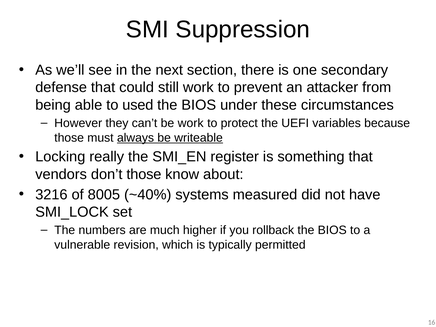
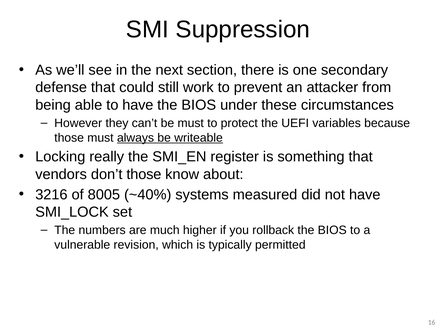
to used: used -> have
be work: work -> must
